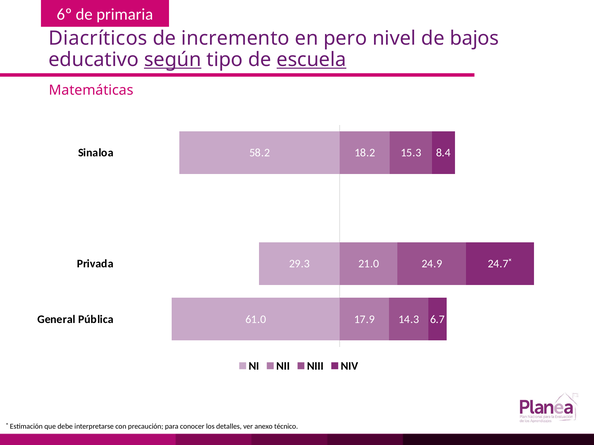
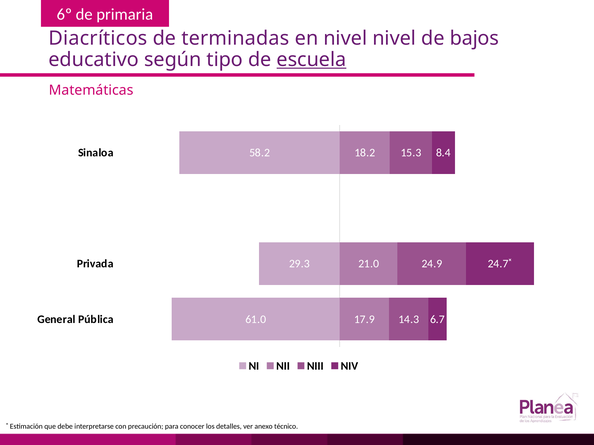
incremento: incremento -> terminadas
en pero: pero -> nivel
según underline: present -> none
